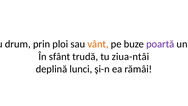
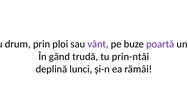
vânt colour: orange -> purple
În sfânt: sfânt -> gând
ziua-ntâi: ziua-ntâi -> prin-ntâi
